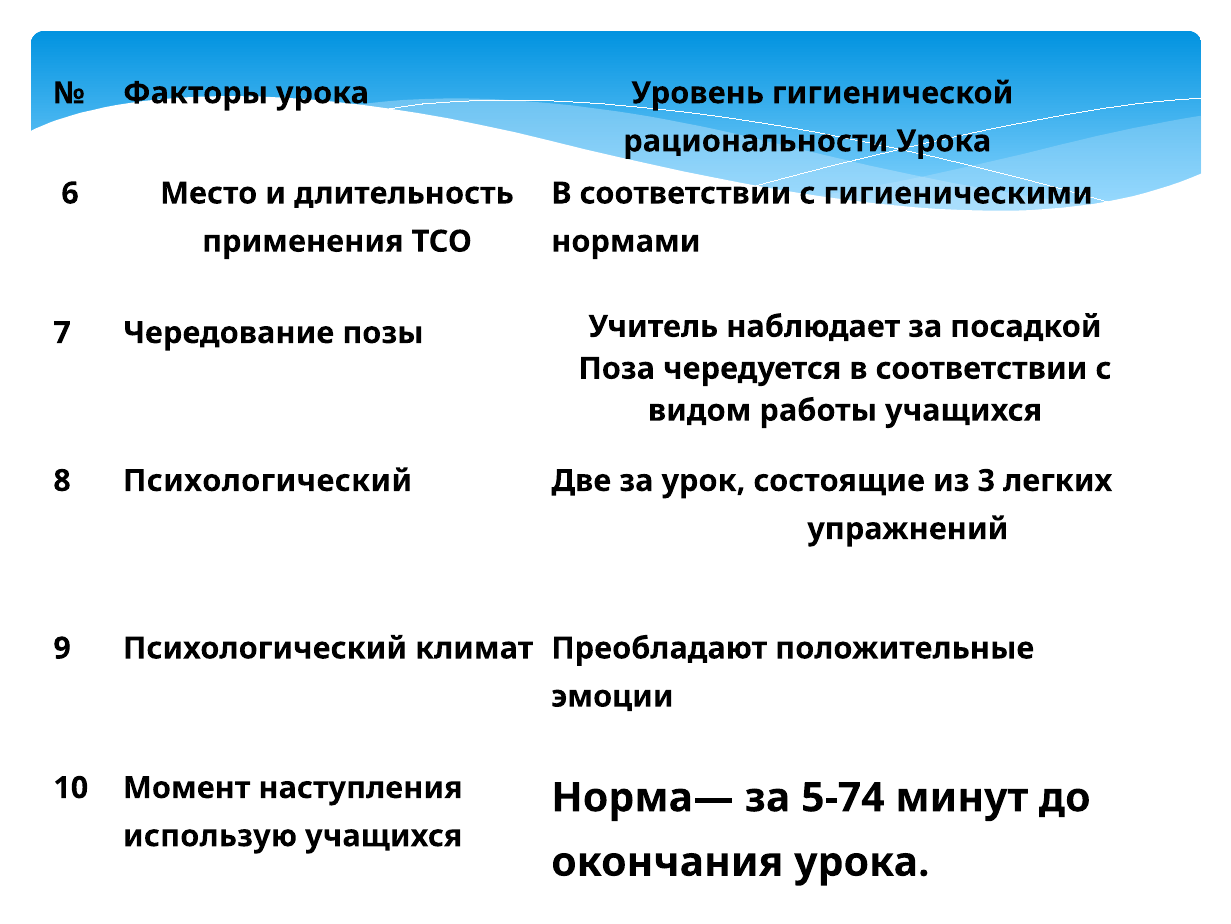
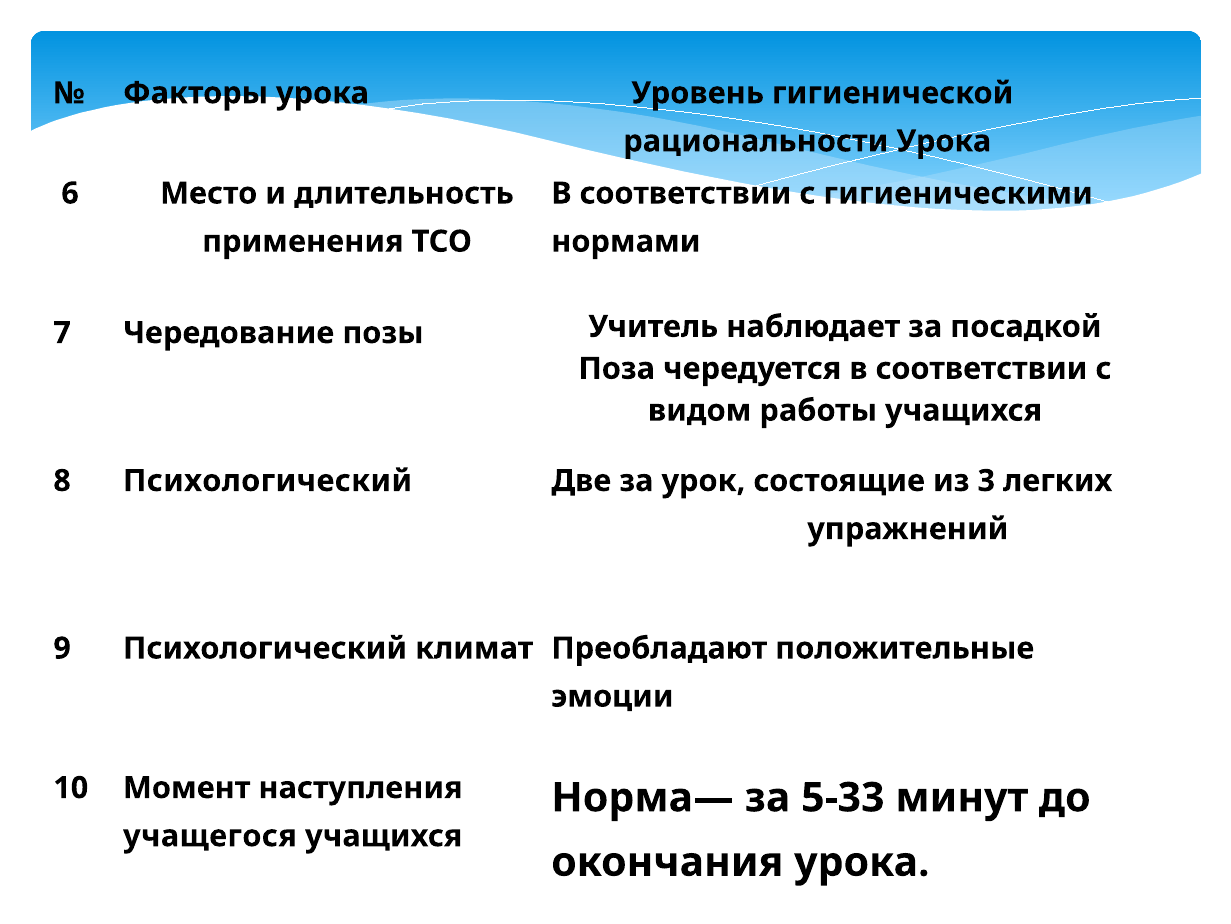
5-74: 5-74 -> 5-33
использую: использую -> учащегося
